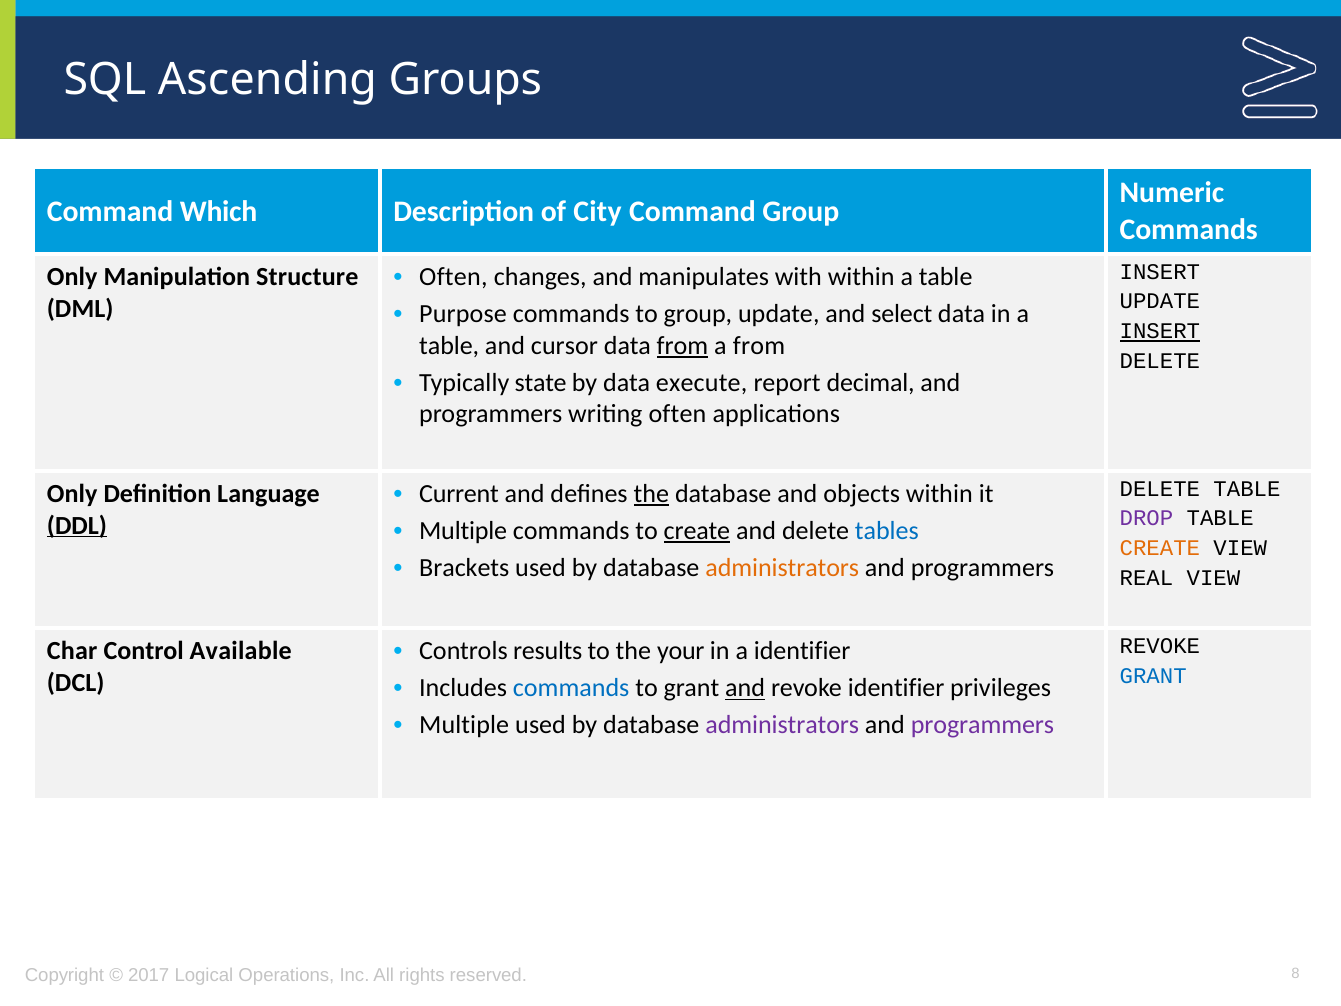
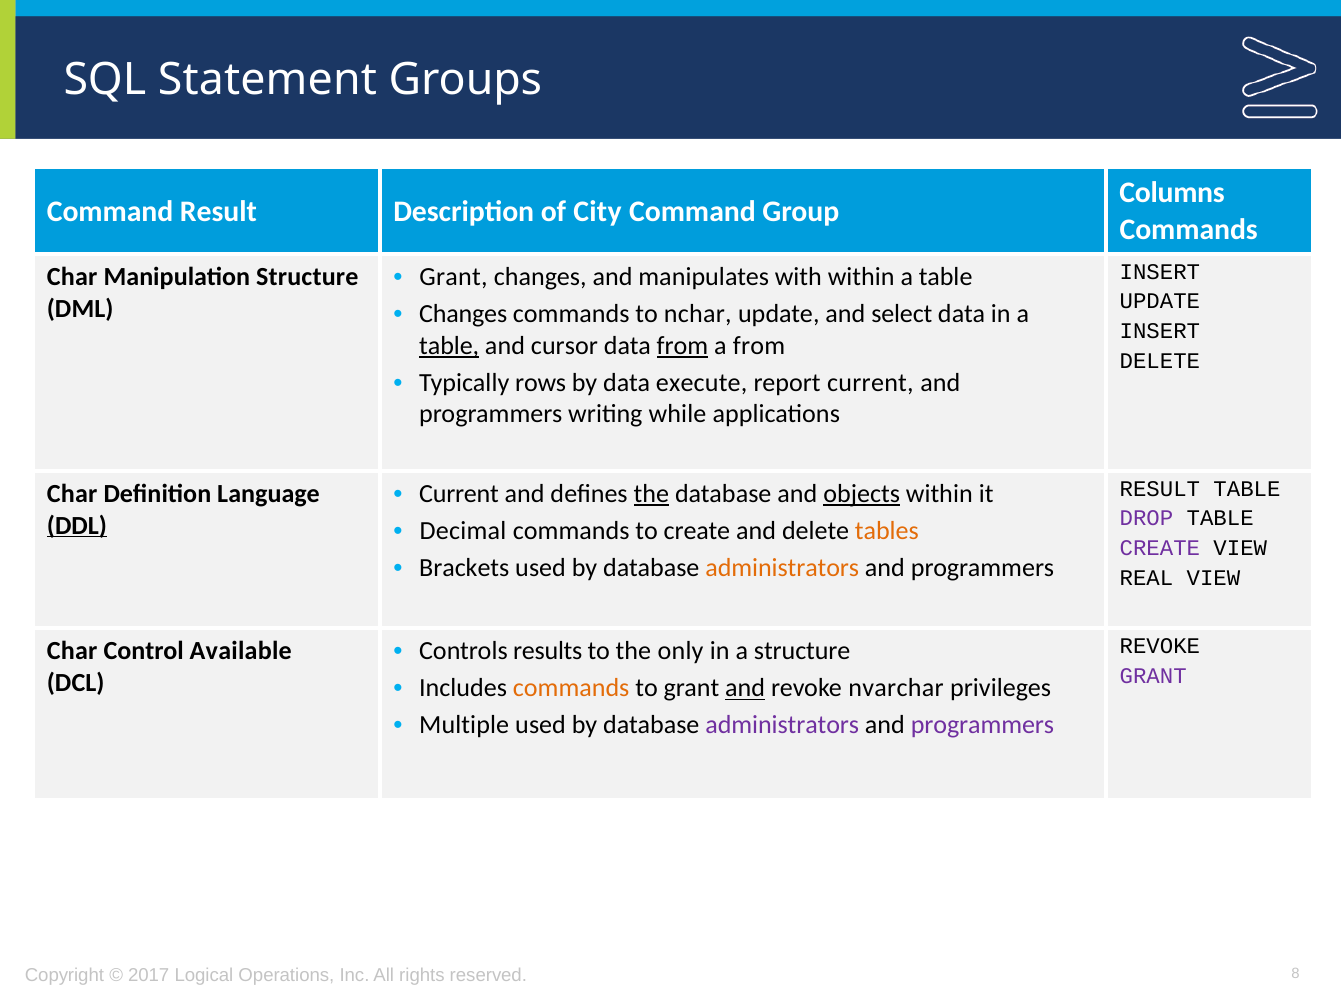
Ascending: Ascending -> Statement
Numeric: Numeric -> Columns
Command Which: Which -> Result
Often at (453, 277): Often -> Grant
Only at (72, 277): Only -> Char
Purpose at (463, 314): Purpose -> Changes
to group: group -> nchar
INSERT at (1160, 331) underline: present -> none
table at (449, 346) underline: none -> present
state: state -> rows
report decimal: decimal -> current
writing often: often -> while
DELETE at (1160, 489): DELETE -> RESULT
objects underline: none -> present
Only at (72, 494): Only -> Char
Multiple at (463, 531): Multiple -> Decimal
create at (697, 531) underline: present -> none
tables colour: blue -> orange
CREATE at (1160, 548) colour: orange -> purple
your: your -> only
a identifier: identifier -> structure
GRANT at (1153, 676) colour: blue -> purple
commands at (571, 688) colour: blue -> orange
revoke identifier: identifier -> nvarchar
